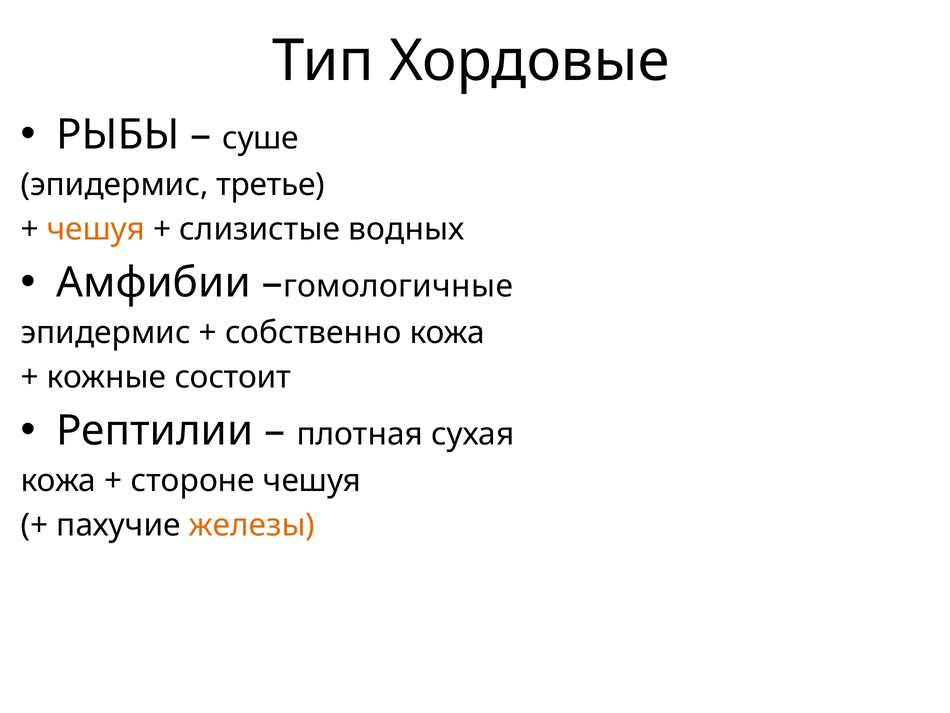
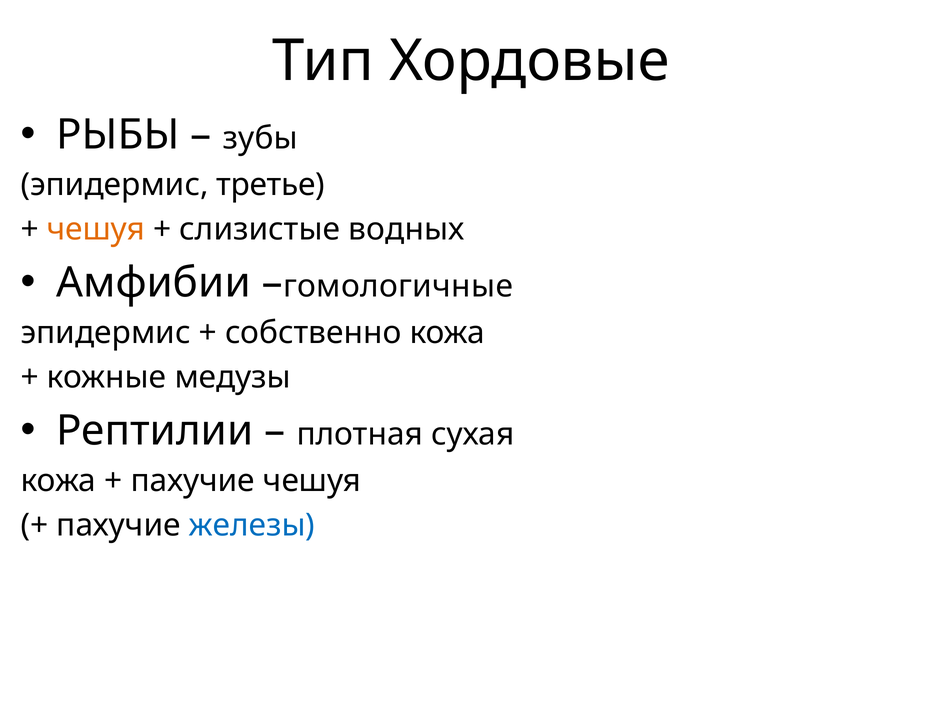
суше: суше -> зубы
состоит: состоит -> медузы
стороне at (193, 480): стороне -> пахучие
железы colour: orange -> blue
